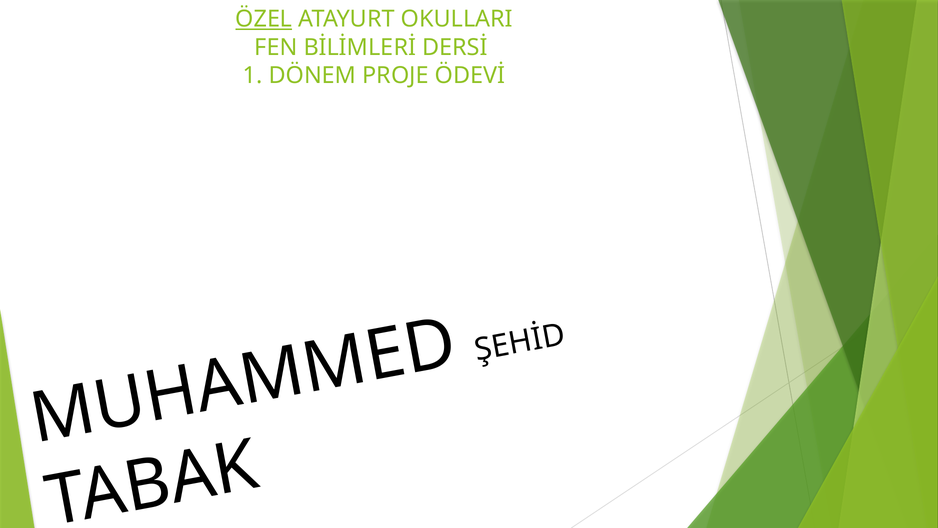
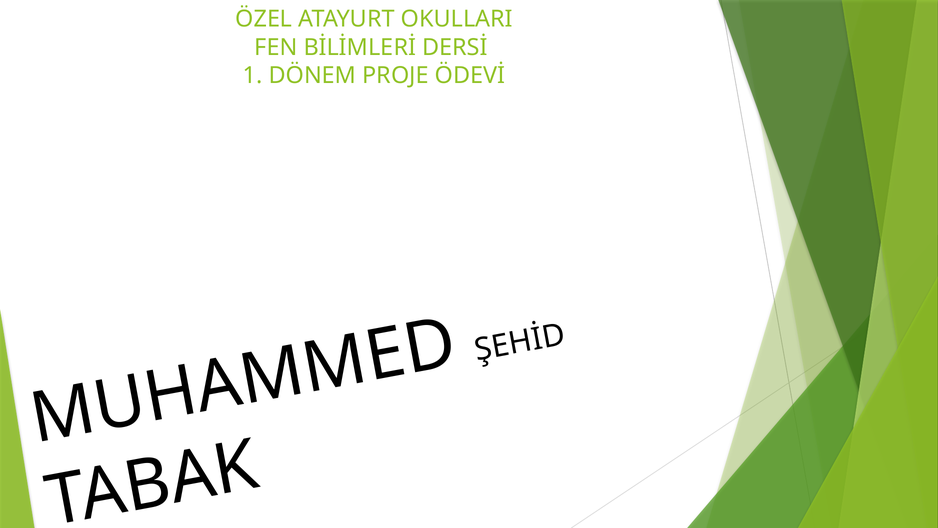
ÖZEL underline: present -> none
